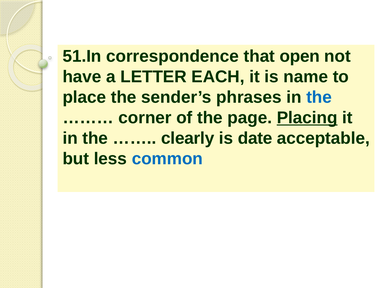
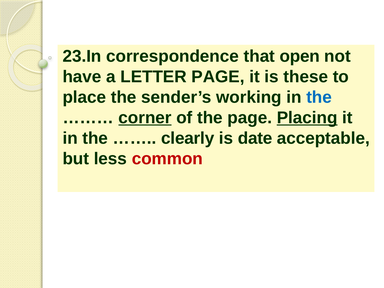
51.In: 51.In -> 23.In
LETTER EACH: EACH -> PAGE
name: name -> these
phrases: phrases -> working
corner underline: none -> present
common colour: blue -> red
